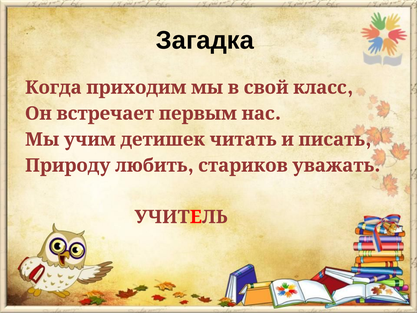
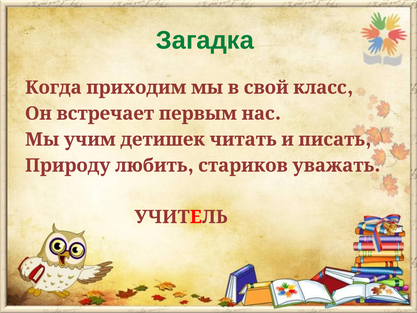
Загадка colour: black -> green
